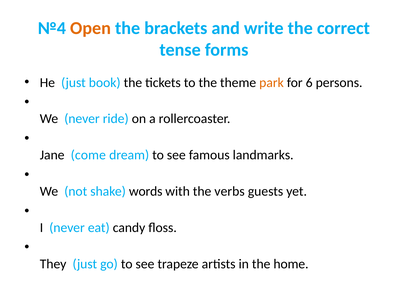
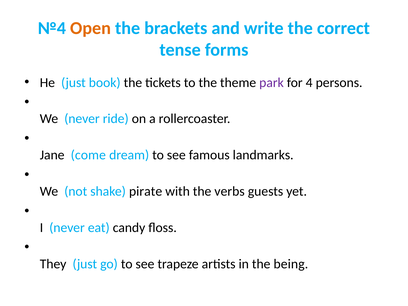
park colour: orange -> purple
6: 6 -> 4
words: words -> pirate
home: home -> being
